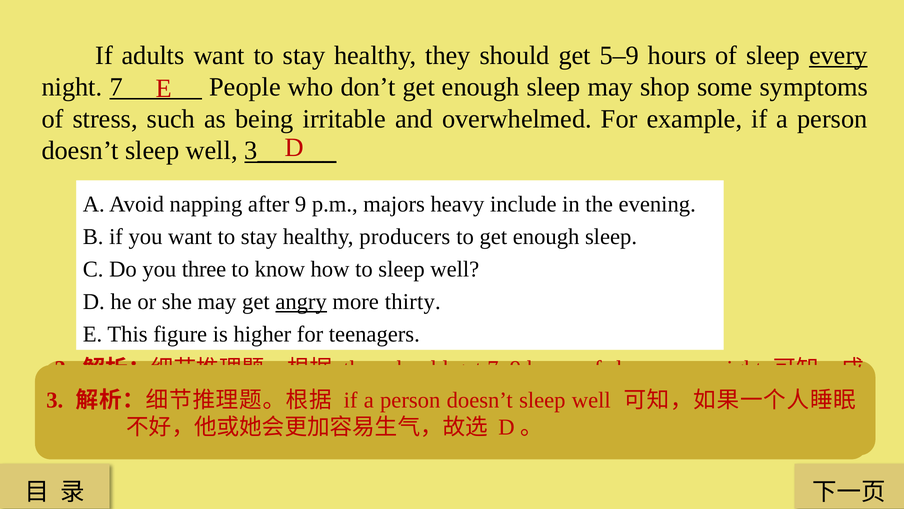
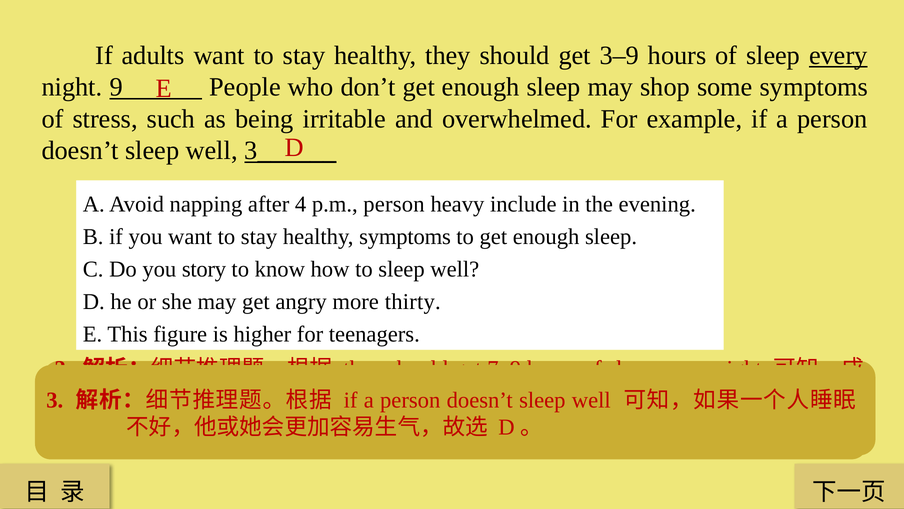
5–9: 5–9 -> 3–9
night 7: 7 -> 9
after 9: 9 -> 4
p.m majors: majors -> person
healthy producers: producers -> symptoms
three: three -> story
angry underline: present -> none
